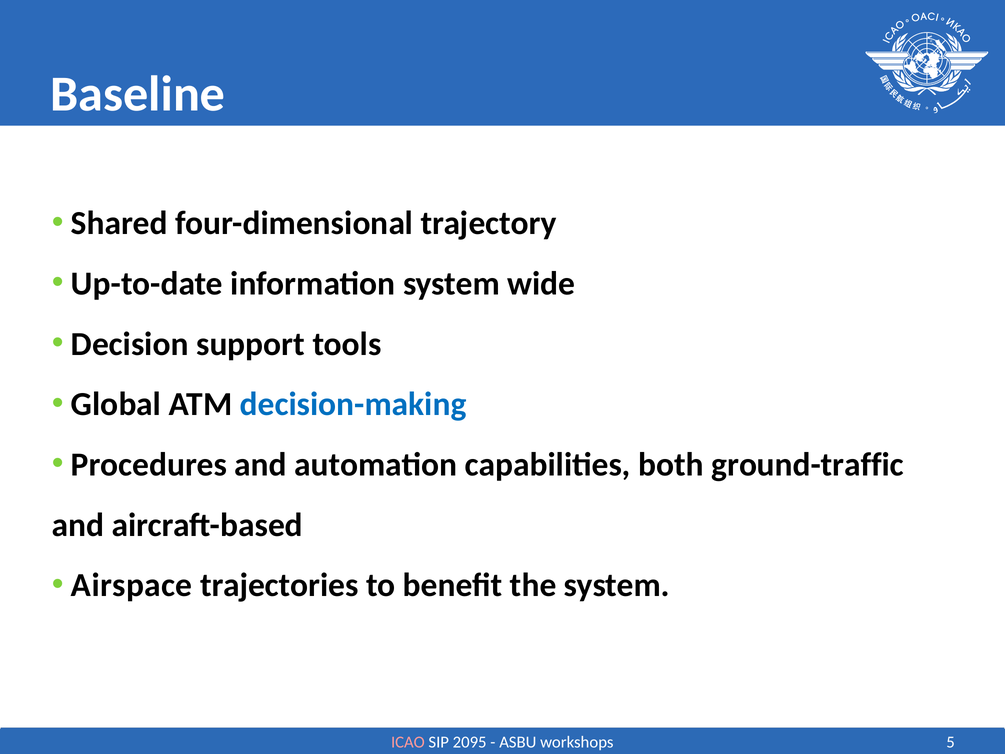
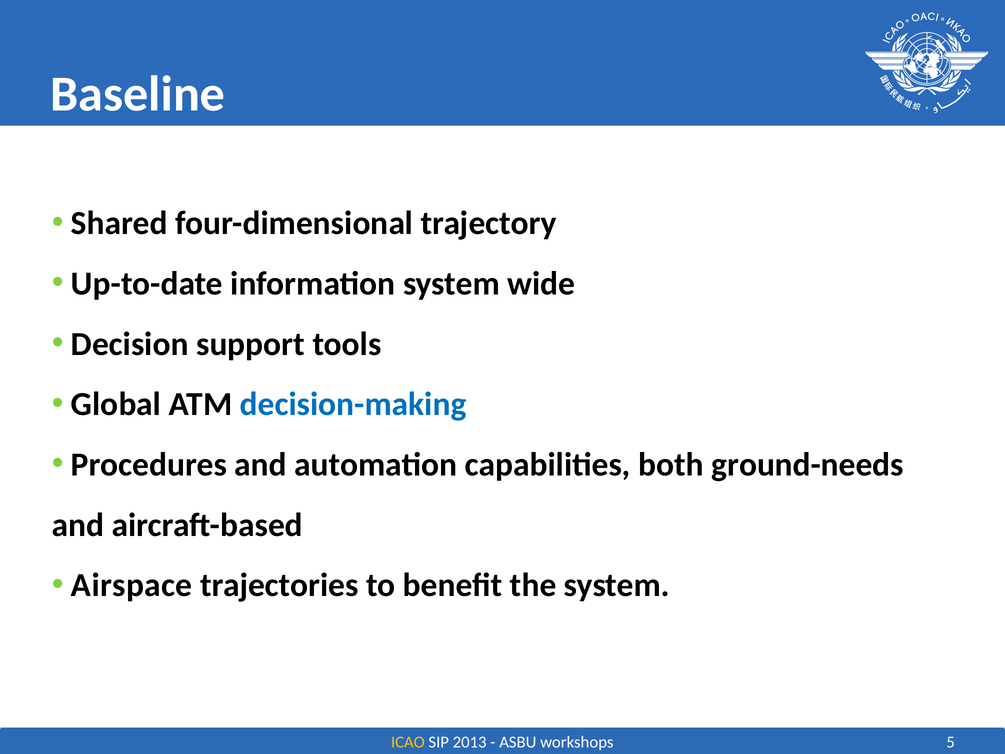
ground-traffic: ground-traffic -> ground-needs
ICAO colour: pink -> yellow
2095: 2095 -> 2013
